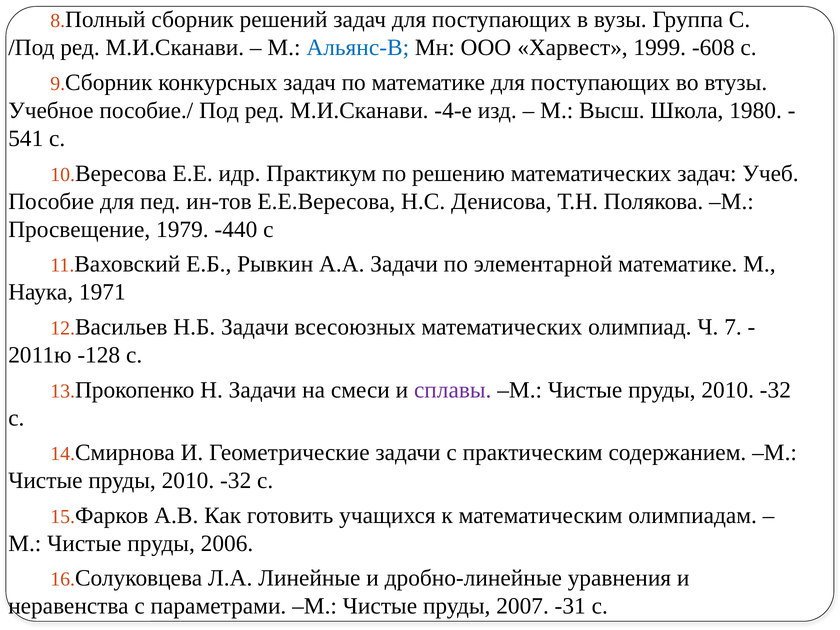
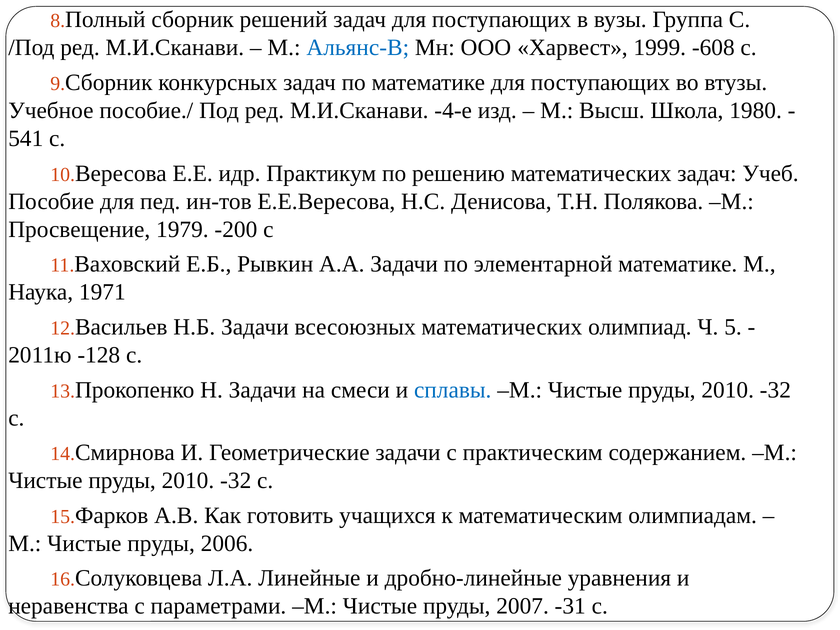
-440: -440 -> -200
7: 7 -> 5
сплавы colour: purple -> blue
